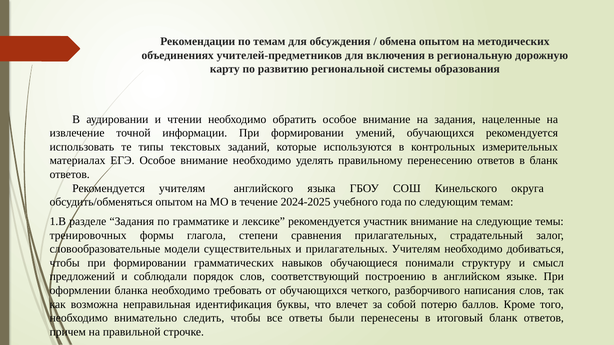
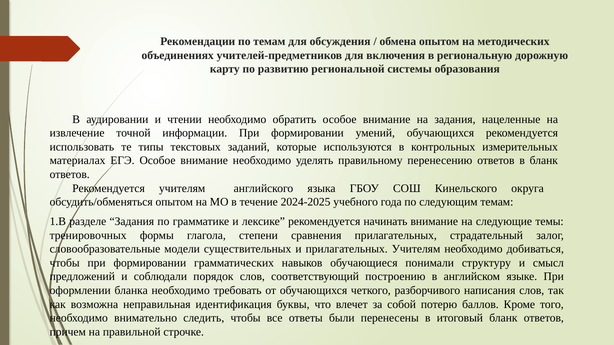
участник: участник -> начинать
